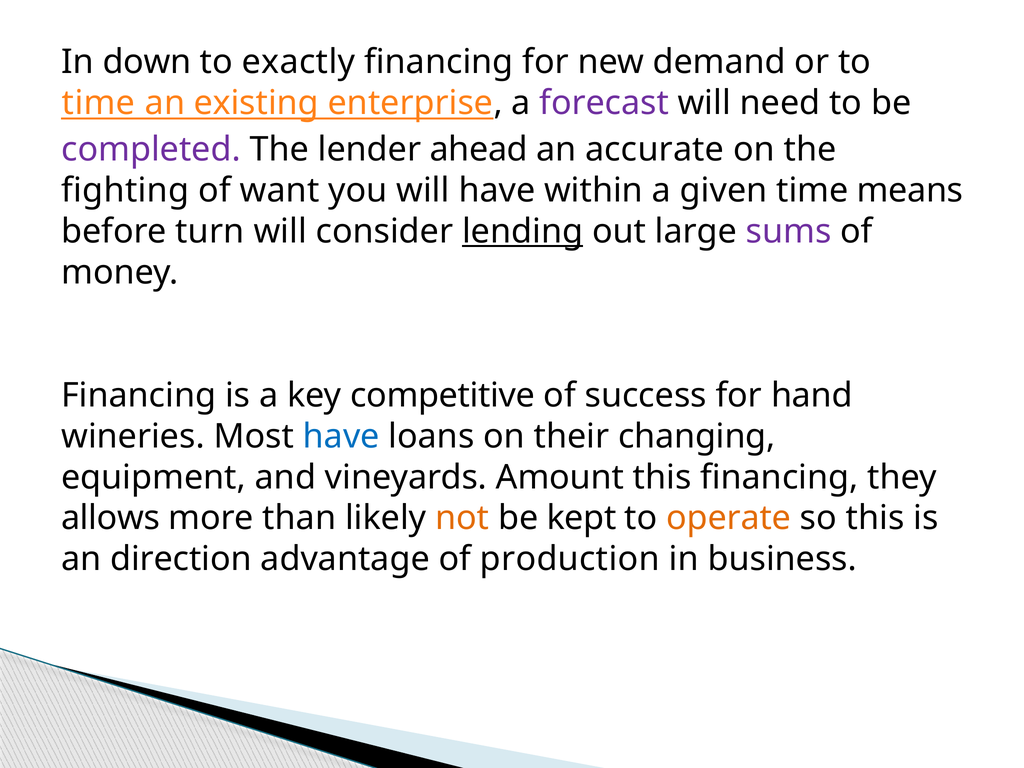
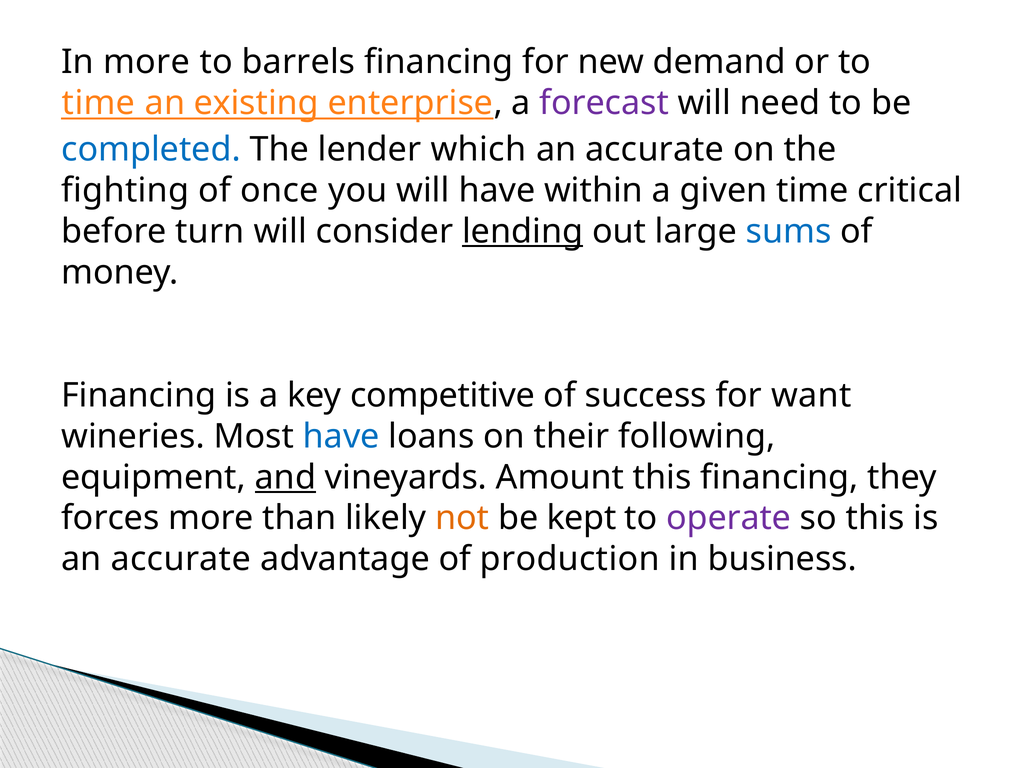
In down: down -> more
exactly: exactly -> barrels
completed colour: purple -> blue
ahead: ahead -> which
want: want -> once
means: means -> critical
sums colour: purple -> blue
hand: hand -> want
changing: changing -> following
and underline: none -> present
allows: allows -> forces
operate colour: orange -> purple
direction at (181, 559): direction -> accurate
